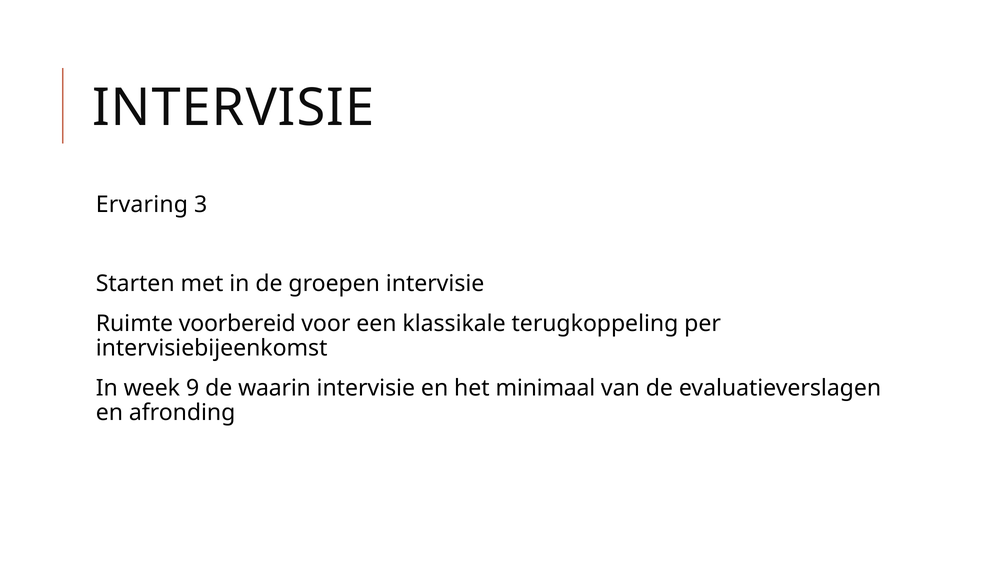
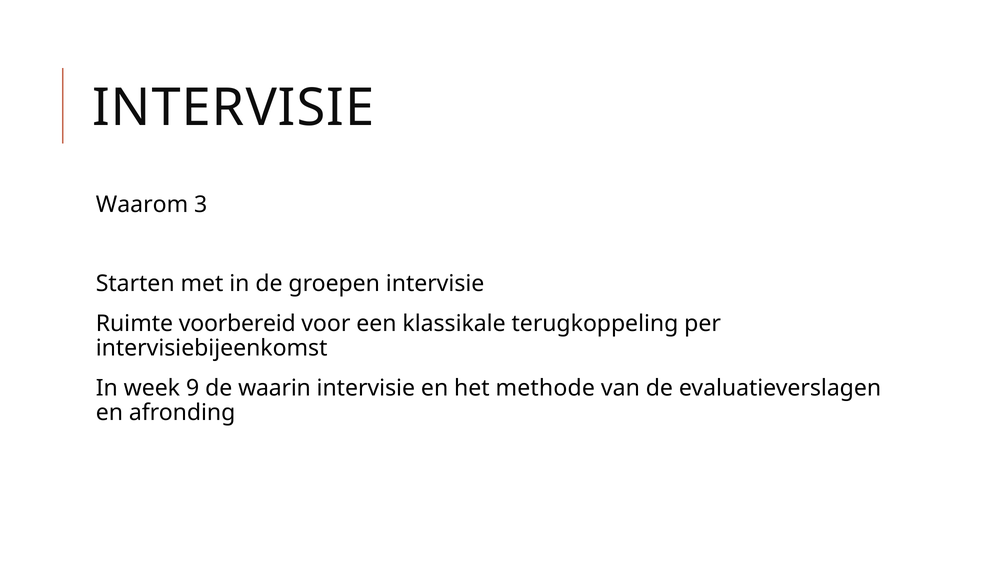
Ervaring: Ervaring -> Waarom
minimaal: minimaal -> methode
